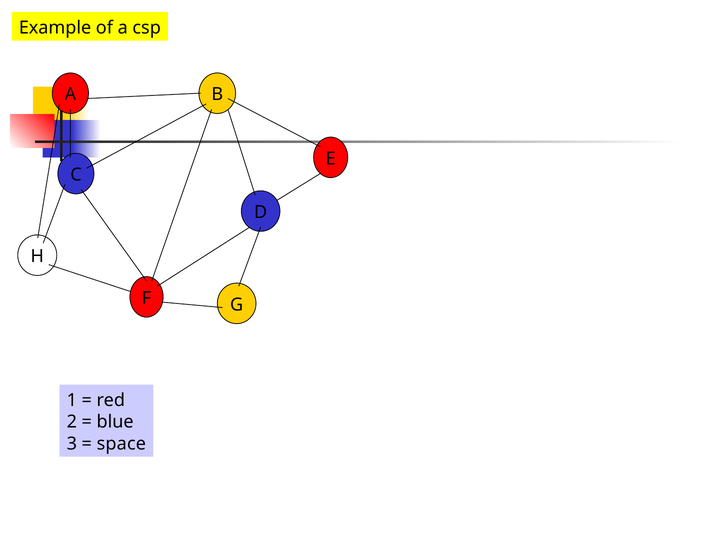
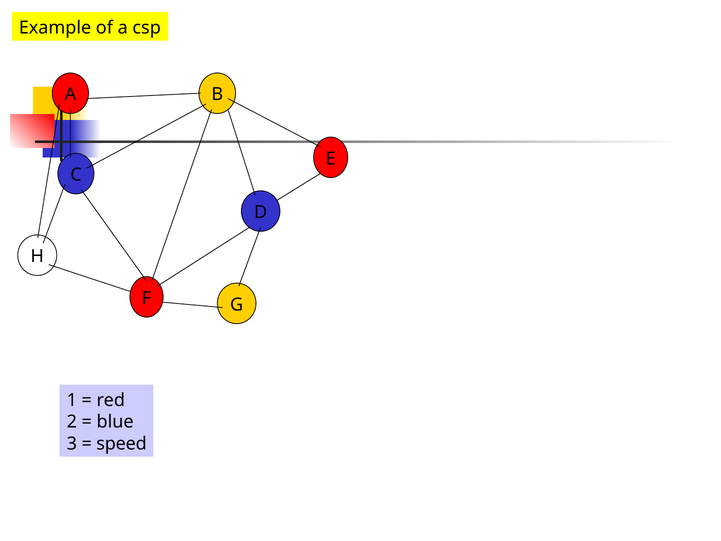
space: space -> speed
